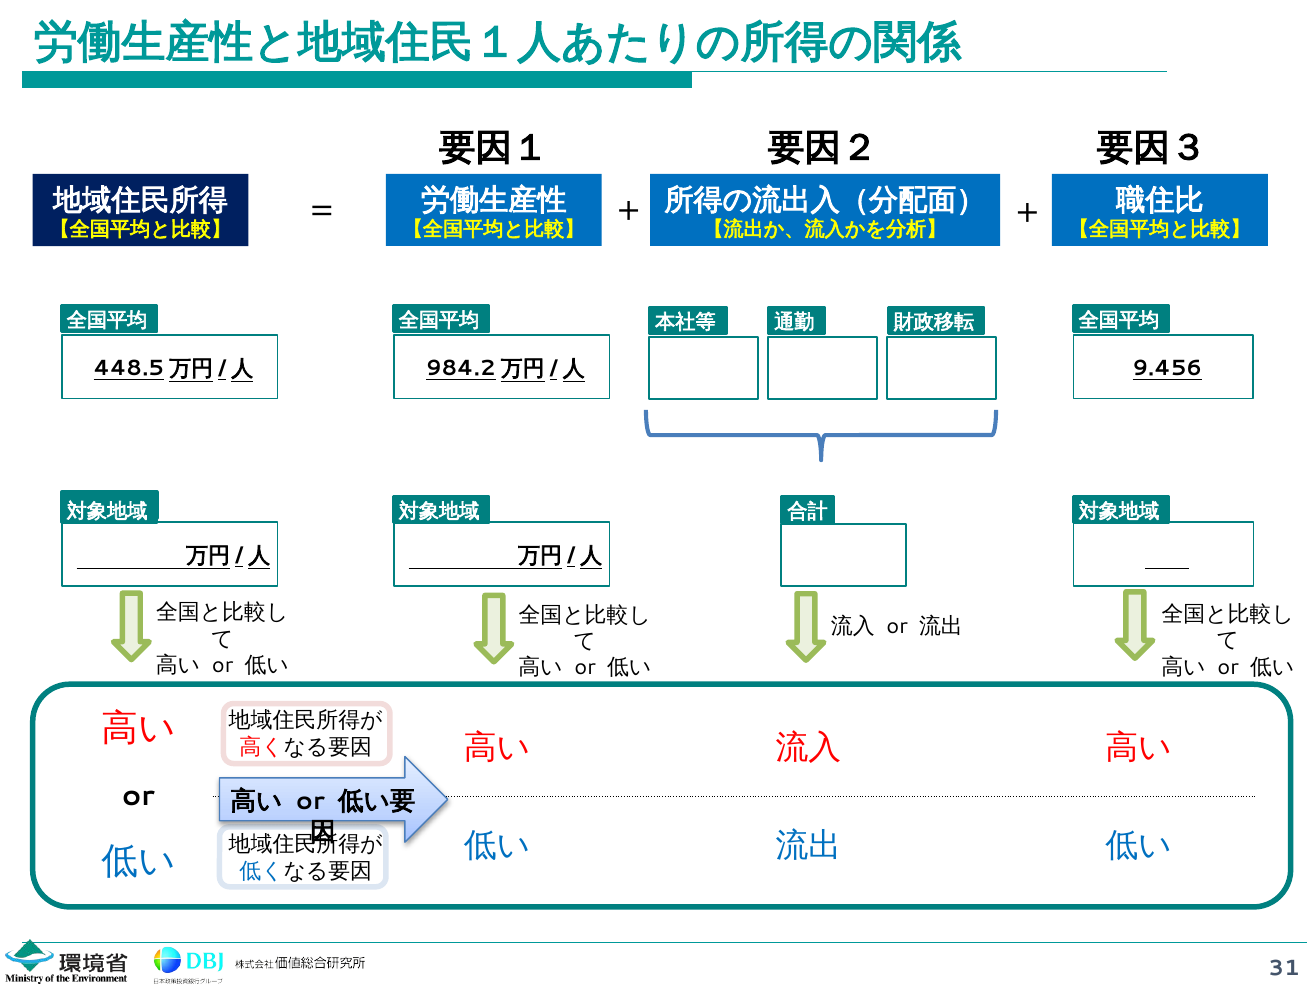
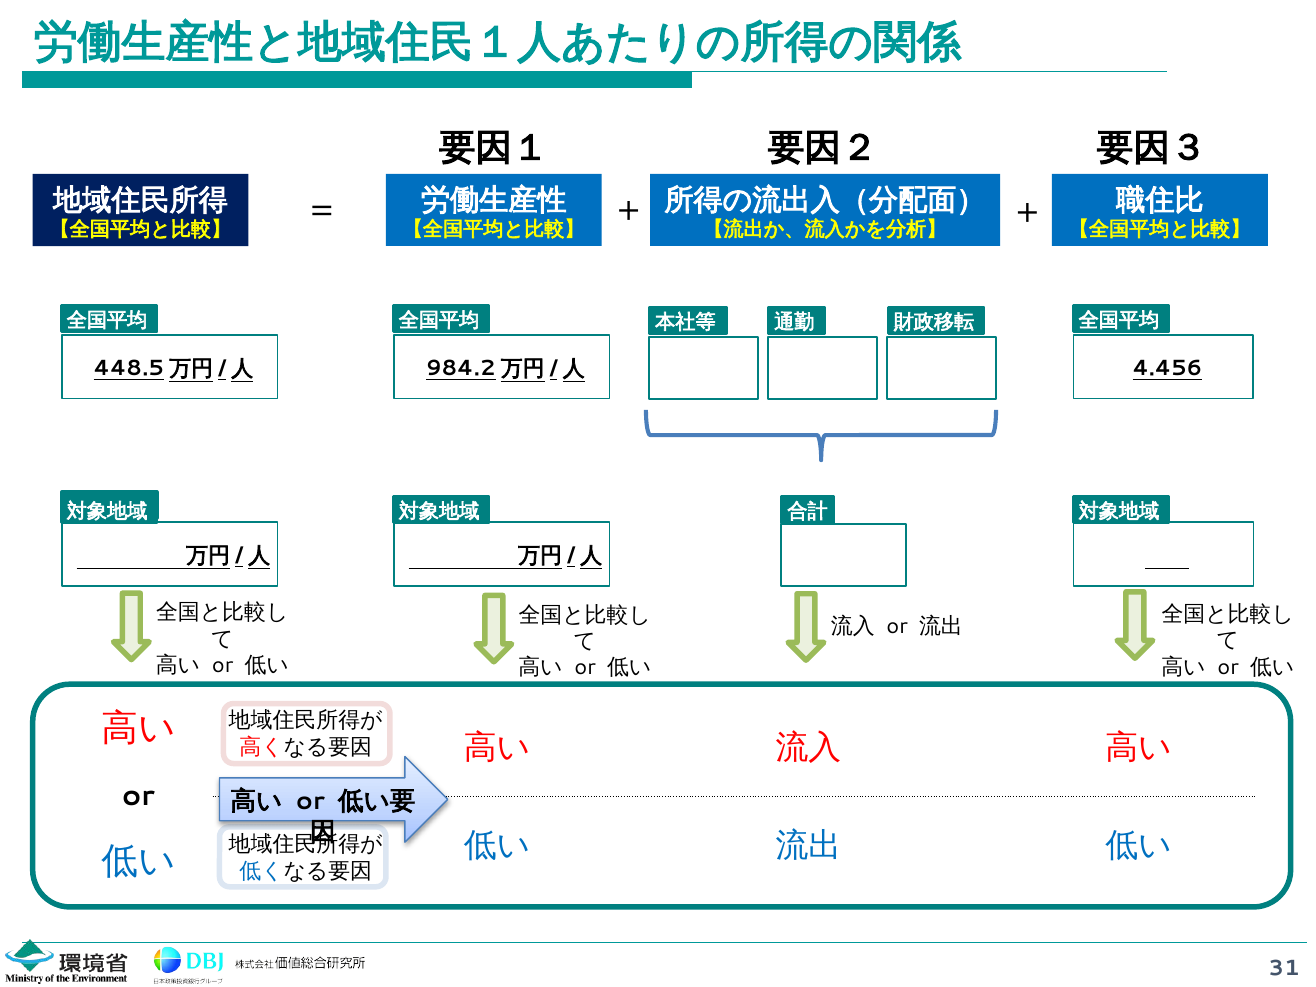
9.456: 9.456 -> 4.456
